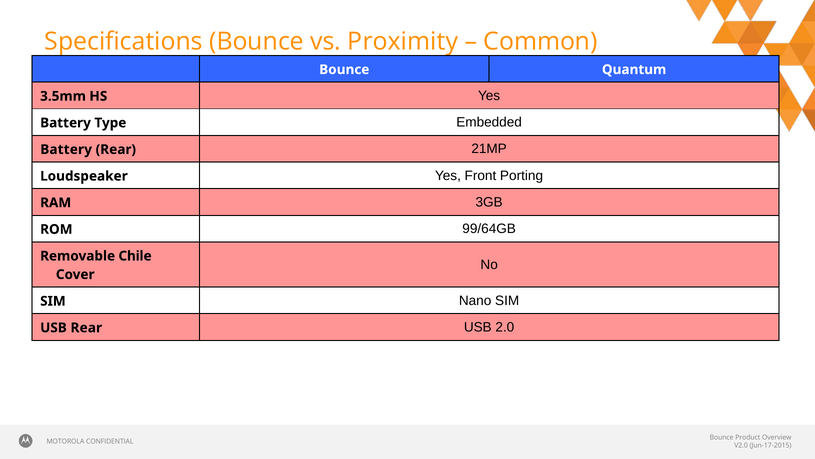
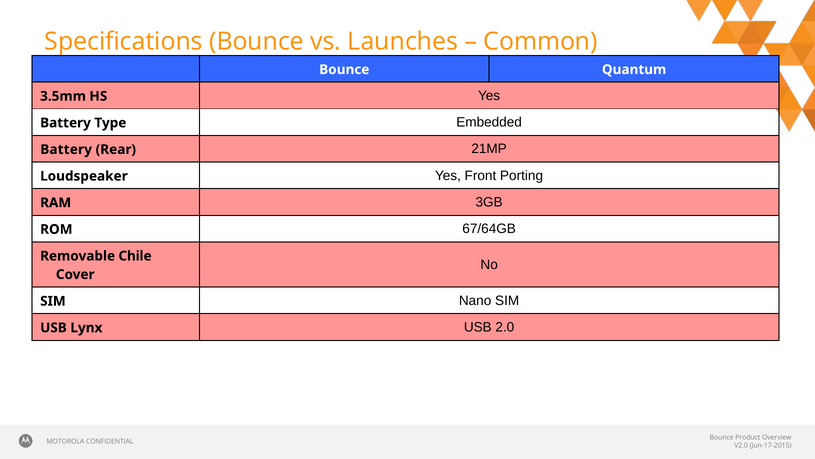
Proximity: Proximity -> Launches
99/64GB: 99/64GB -> 67/64GB
USB Rear: Rear -> Lynx
